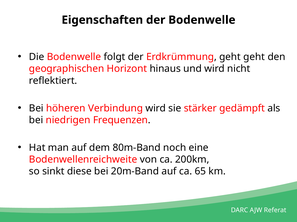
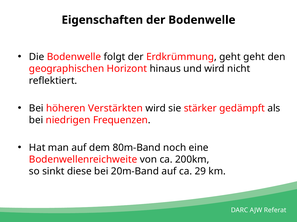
Verbindung: Verbindung -> Verstärkten
65: 65 -> 29
